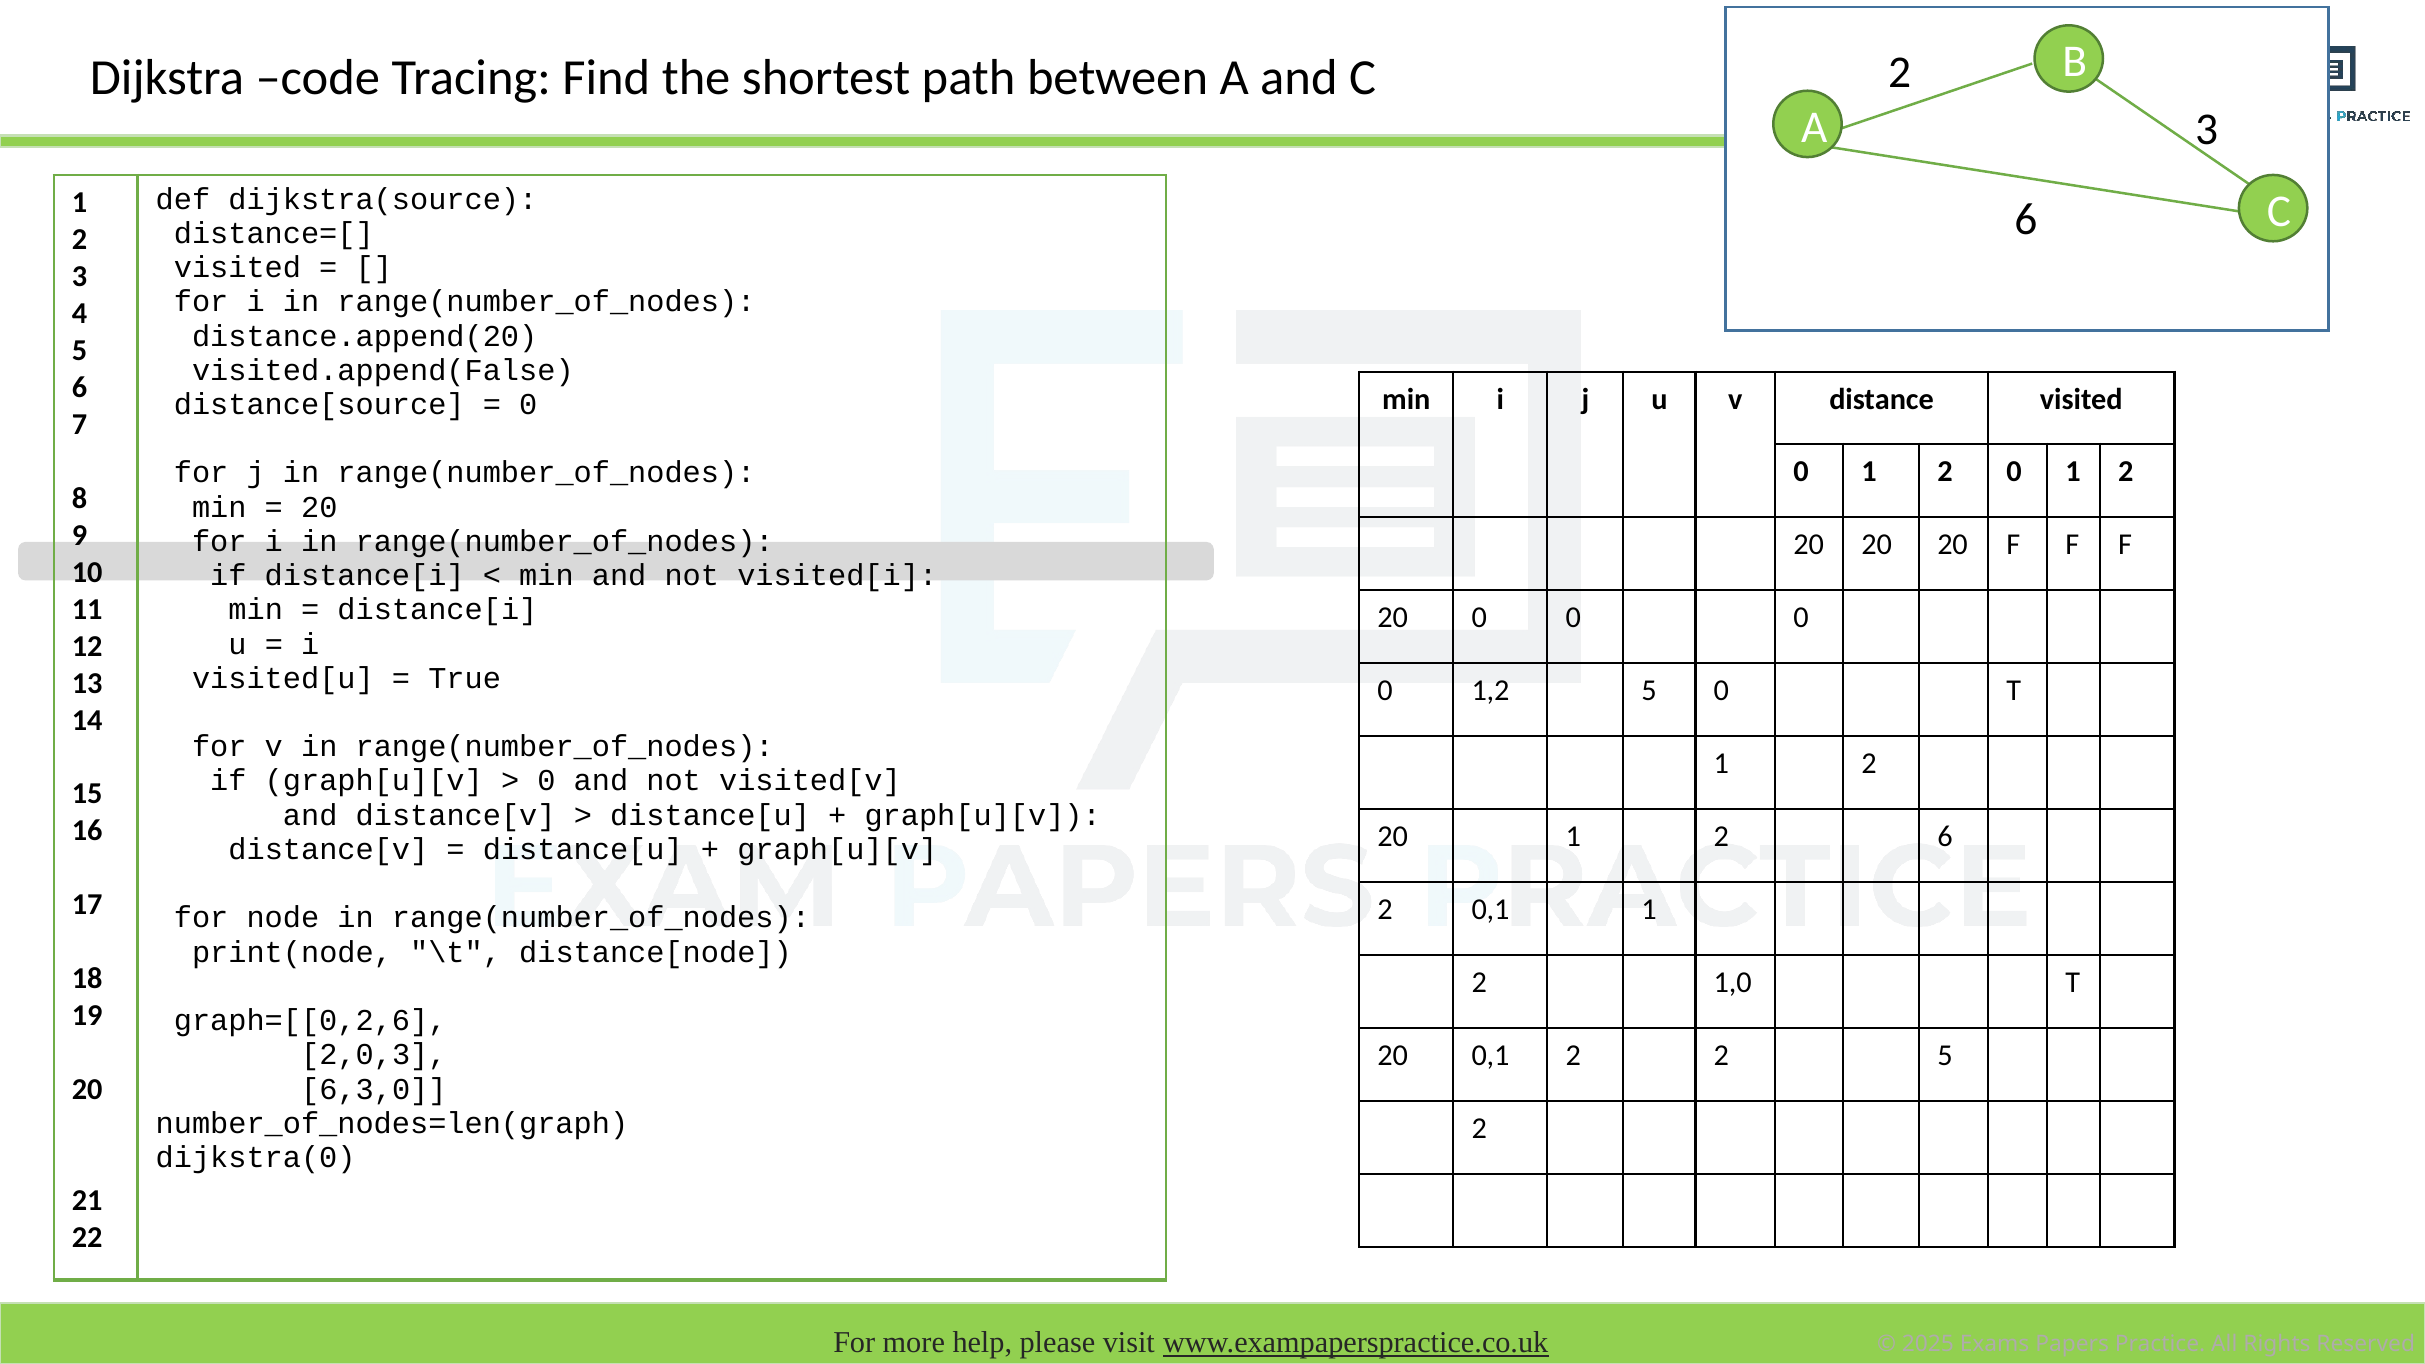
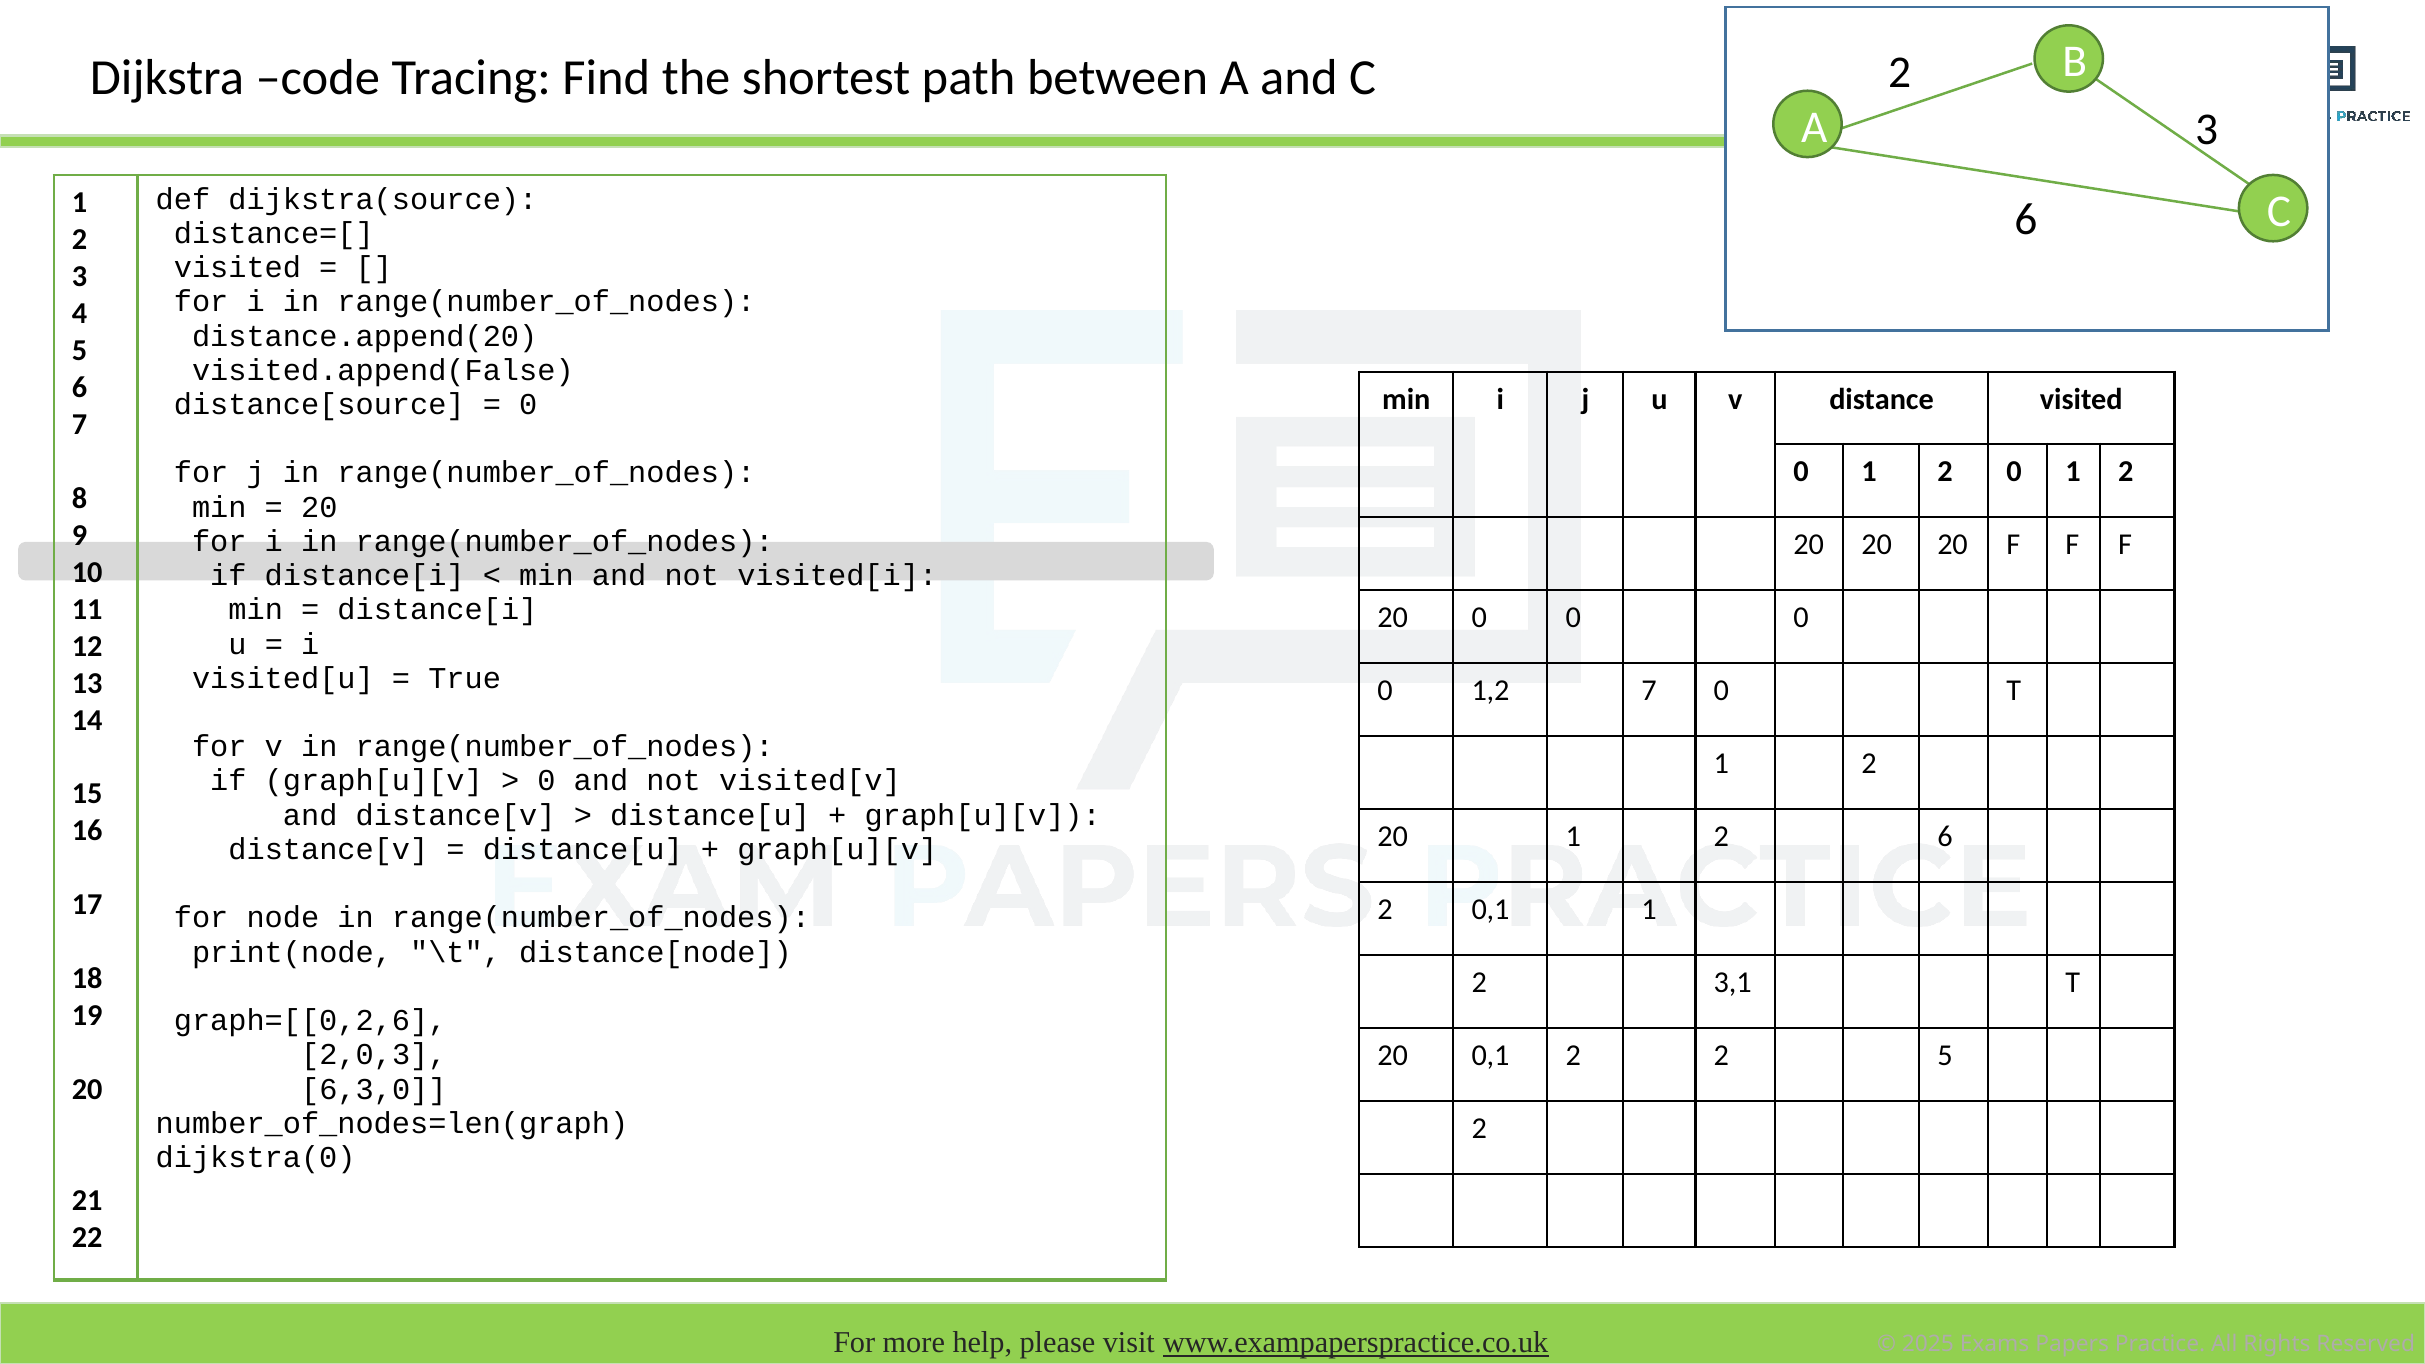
1,2 5: 5 -> 7
1,0: 1,0 -> 3,1
